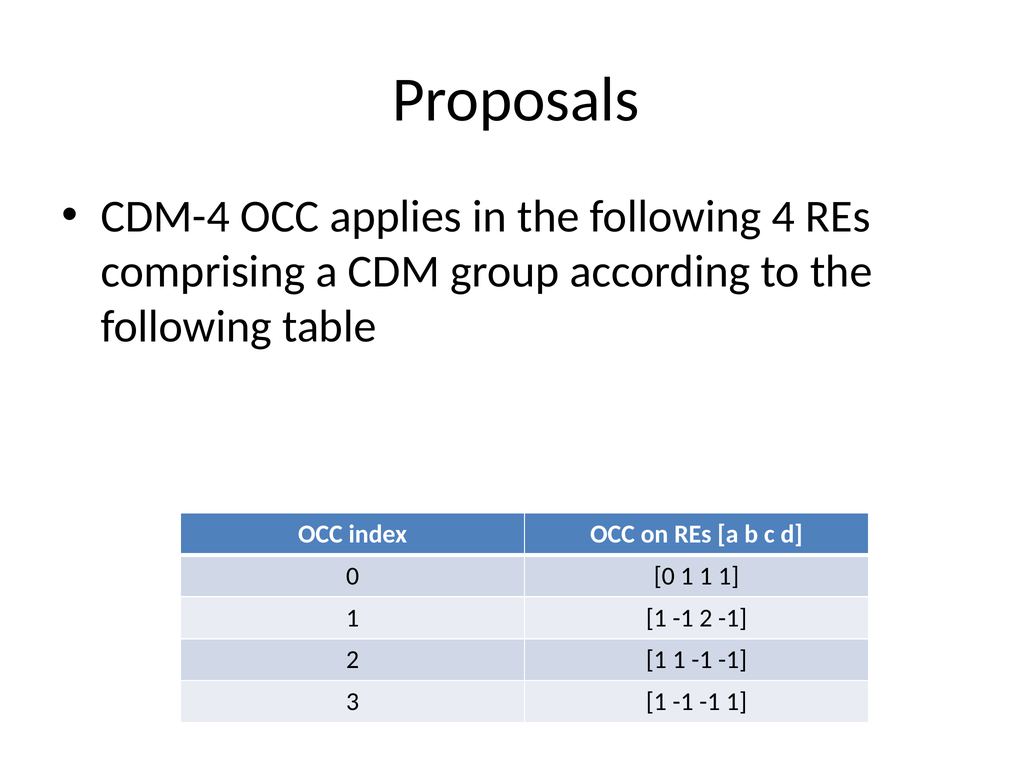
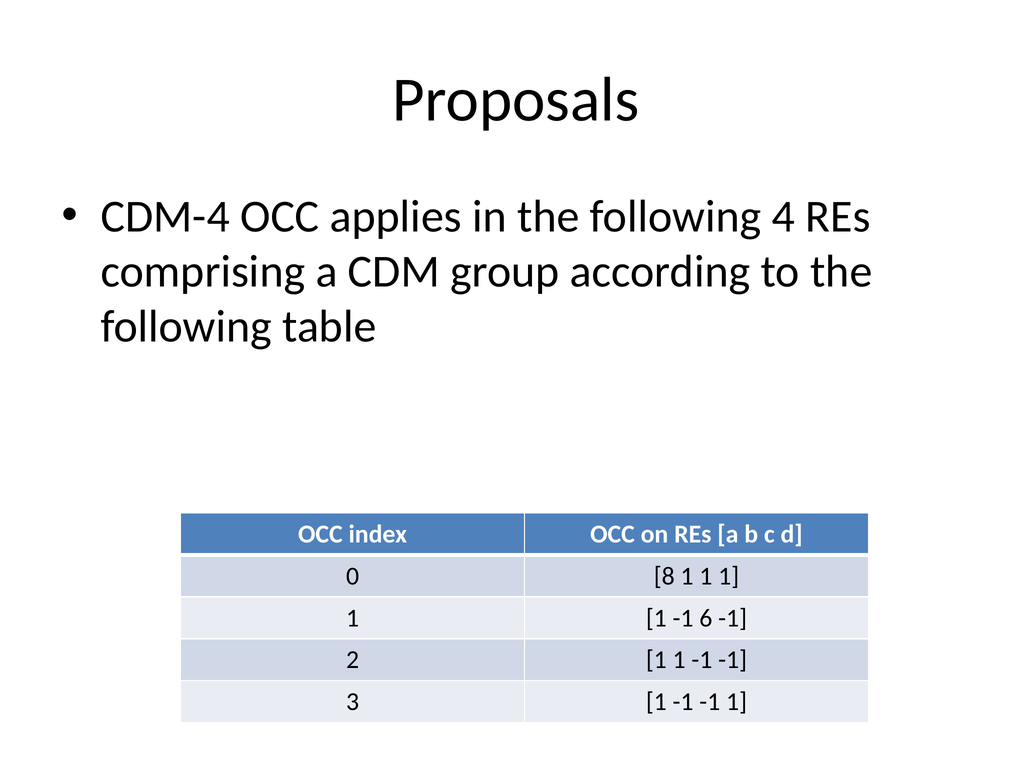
0 0: 0 -> 8
1 -1 2: 2 -> 6
